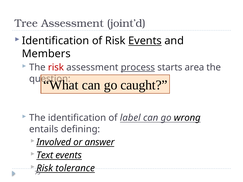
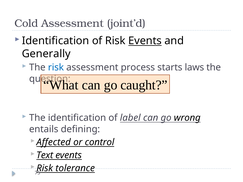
Tree: Tree -> Cold
Members: Members -> Generally
risk at (56, 68) colour: red -> blue
process underline: present -> none
area: area -> laws
Involved: Involved -> Affected
answer: answer -> control
